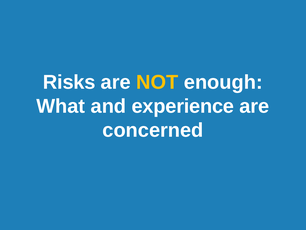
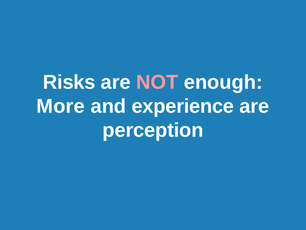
NOT colour: yellow -> pink
What: What -> More
concerned: concerned -> perception
